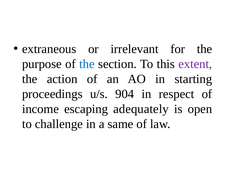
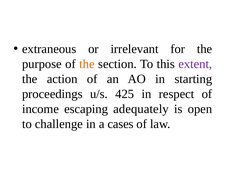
the at (87, 64) colour: blue -> orange
904: 904 -> 425
same: same -> cases
